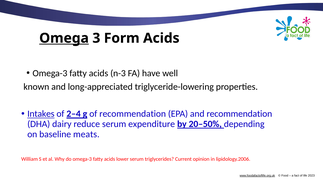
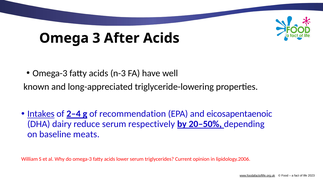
Omega underline: present -> none
Form: Form -> After
and recommendation: recommendation -> eicosapentaenoic
expenditure: expenditure -> respectively
